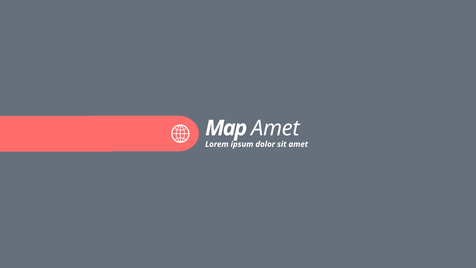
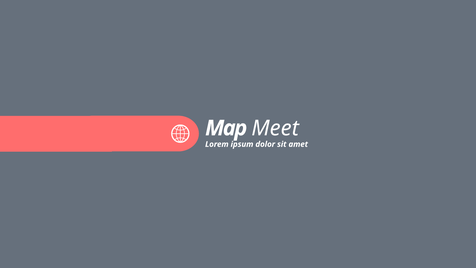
Amet at (275, 128): Amet -> Meet
